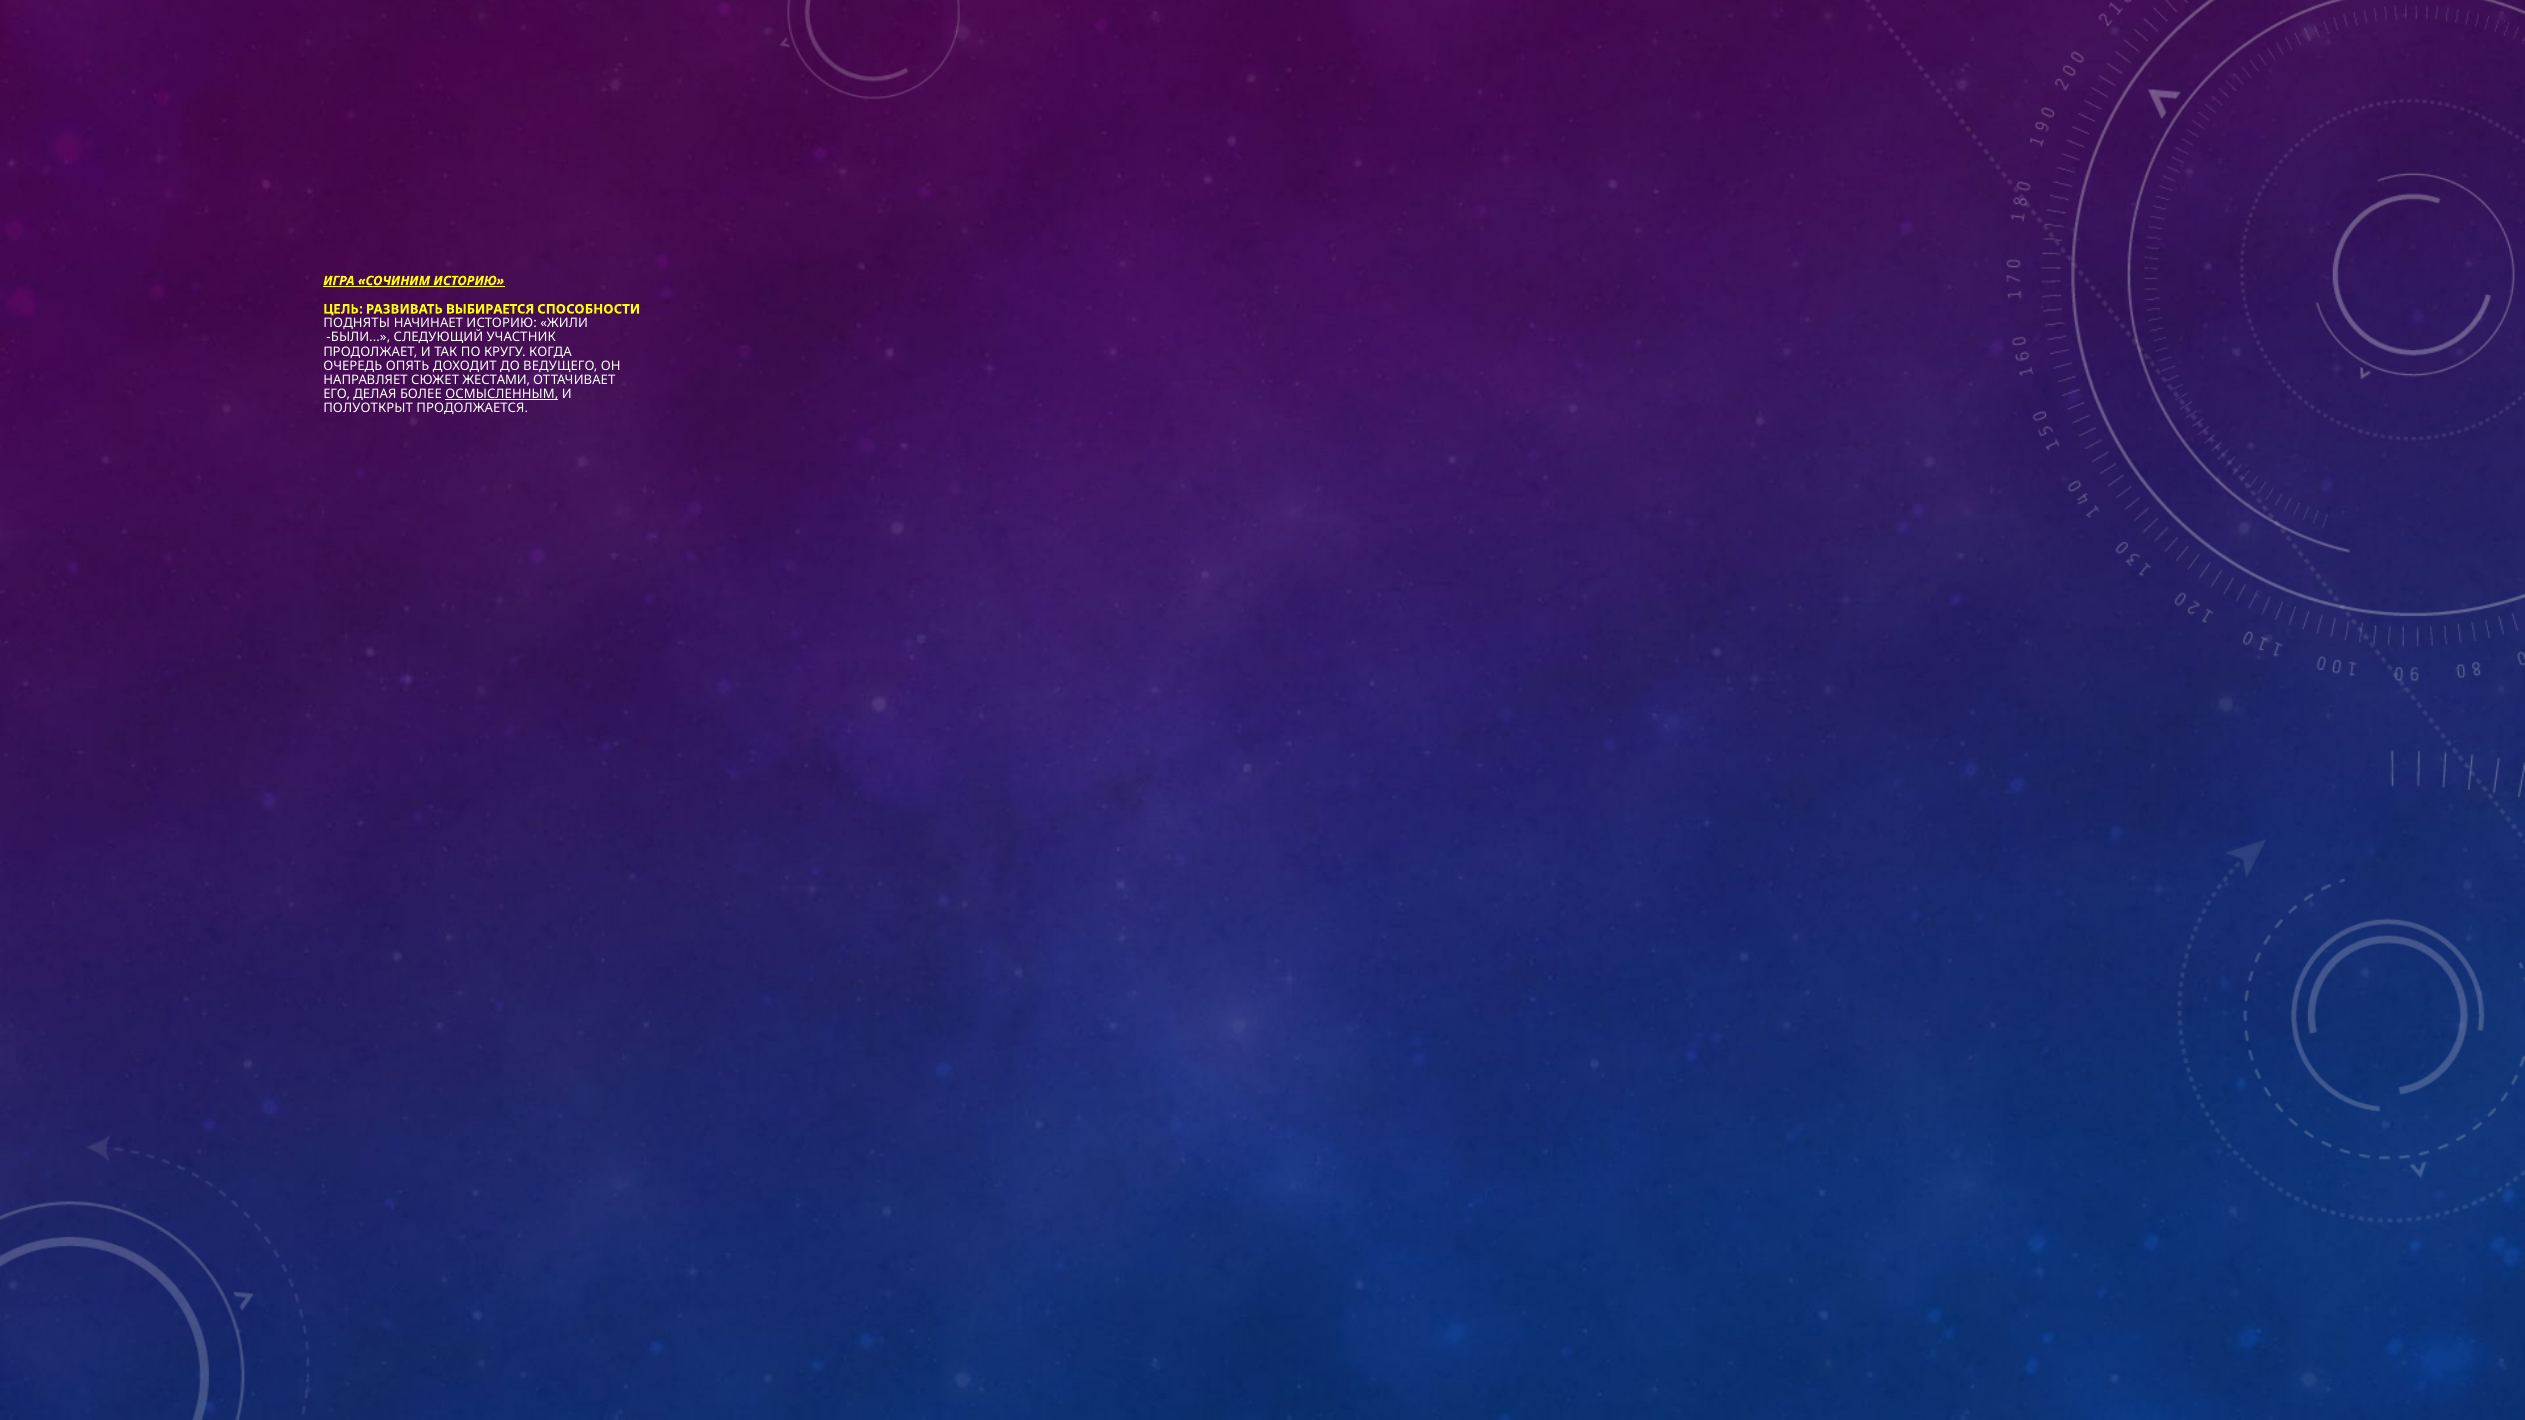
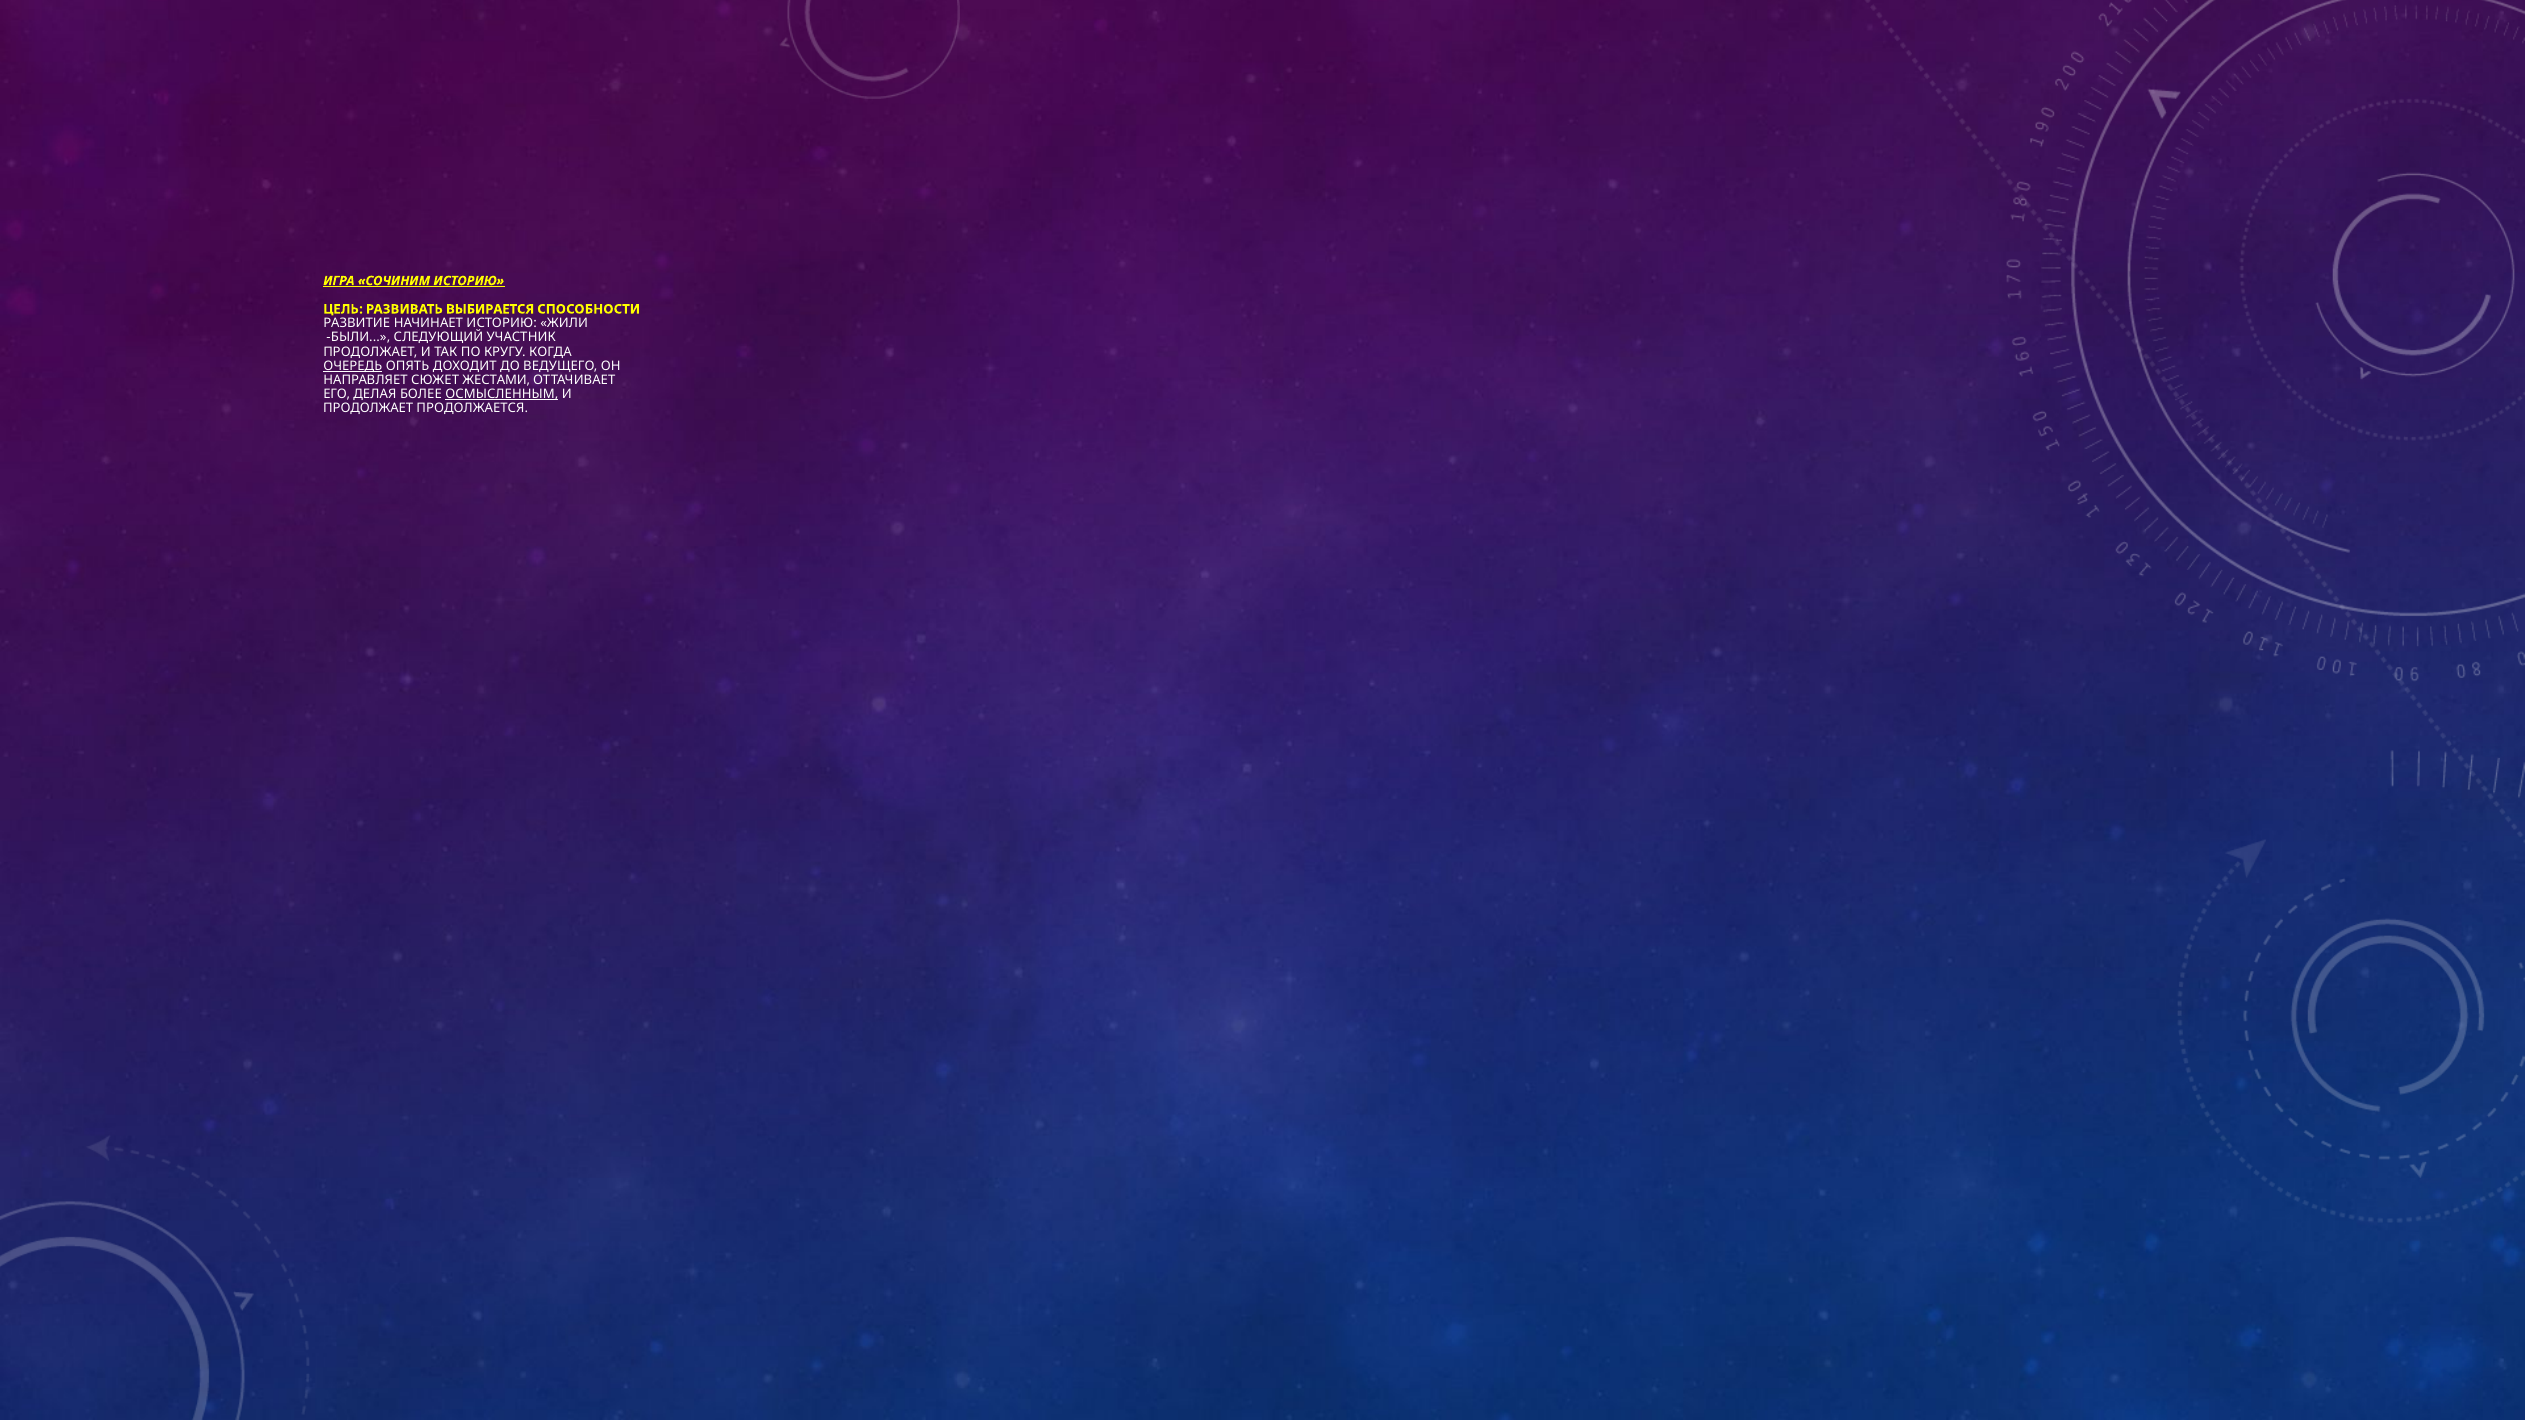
ПОДНЯТЫ: ПОДНЯТЫ -> РАЗВИТИЕ
ОЧЕРЕДЬ underline: none -> present
ПОЛУОТКРЫТ at (368, 408): ПОЛУОТКРЫТ -> ПРОДОЛЖАЕТ
